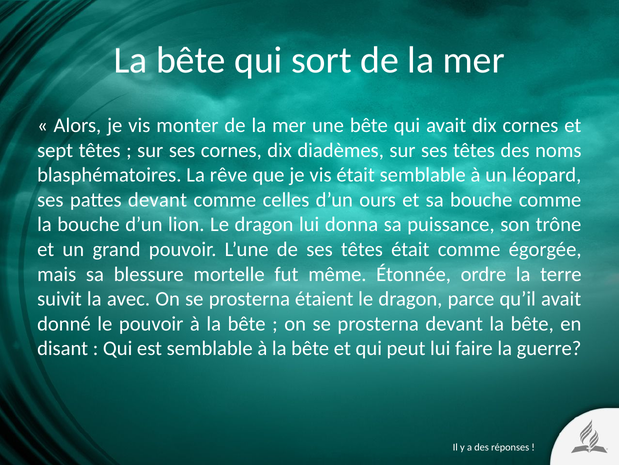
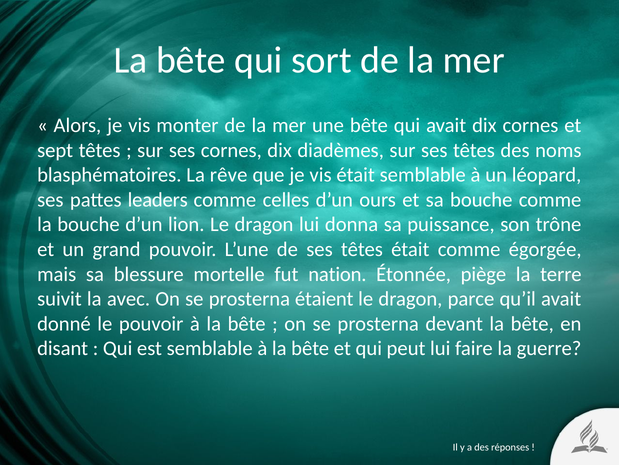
pattes devant: devant -> leaders
même: même -> nation
ordre: ordre -> piège
